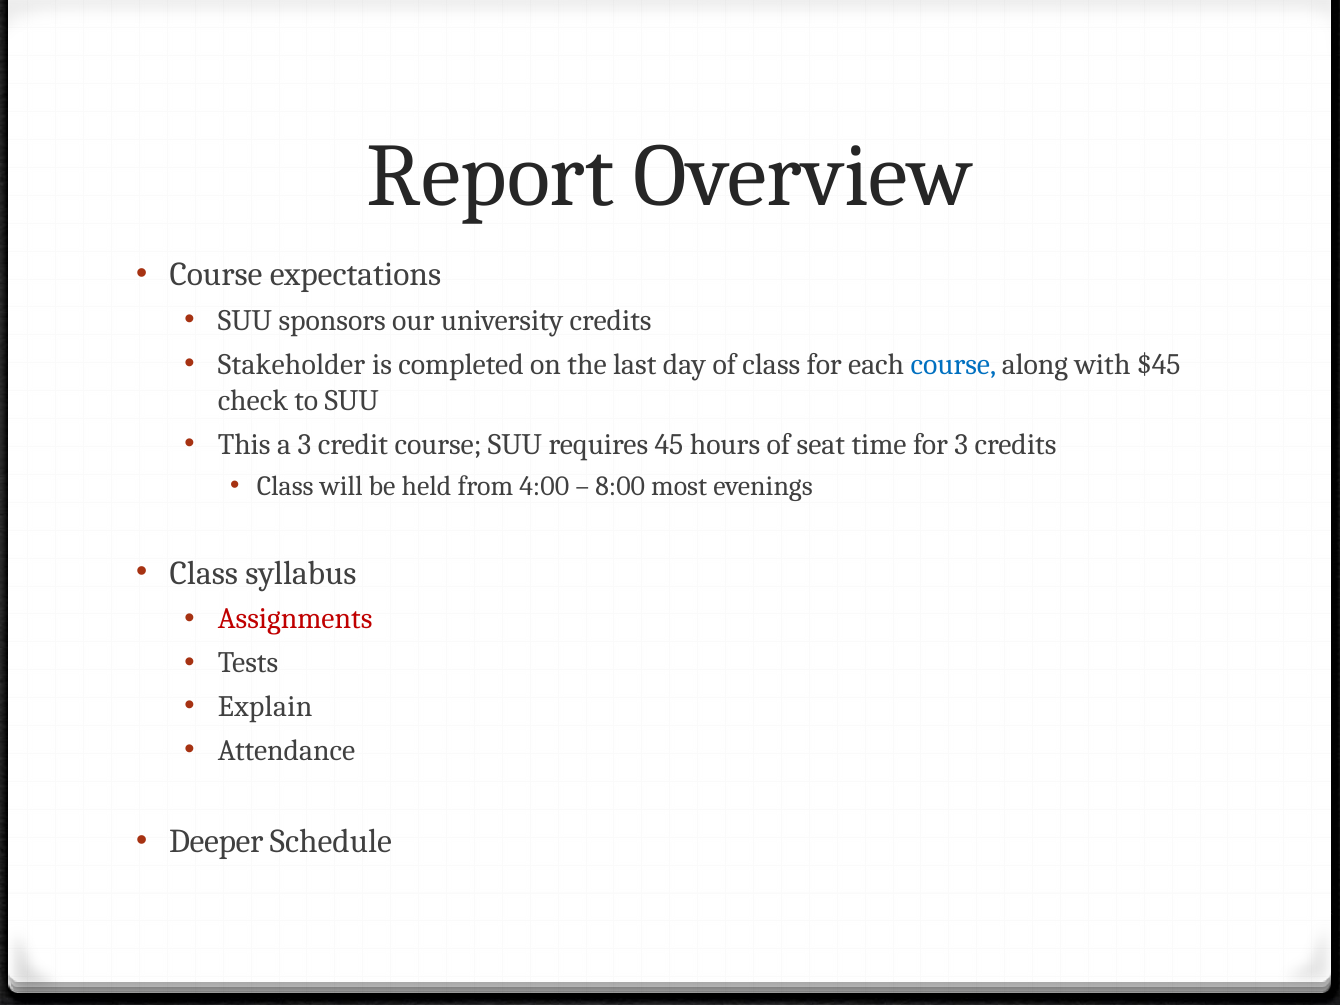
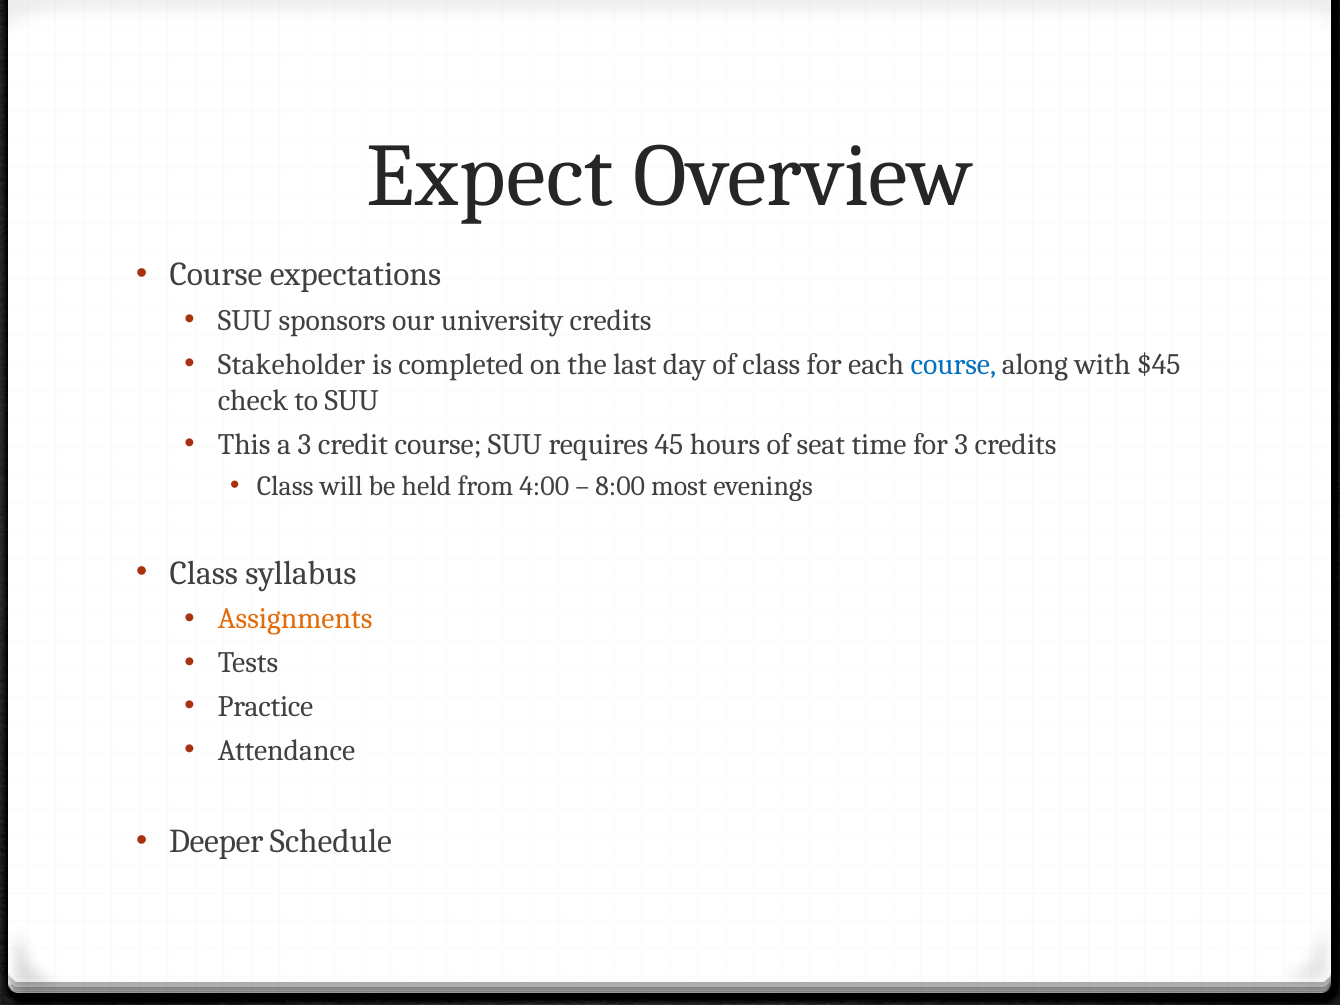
Report: Report -> Expect
Assignments colour: red -> orange
Explain: Explain -> Practice
